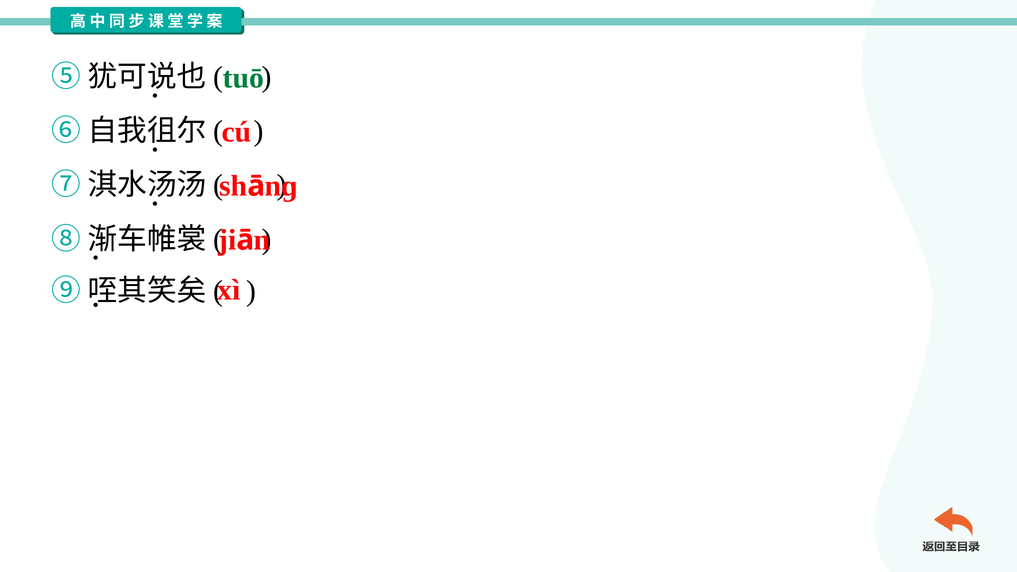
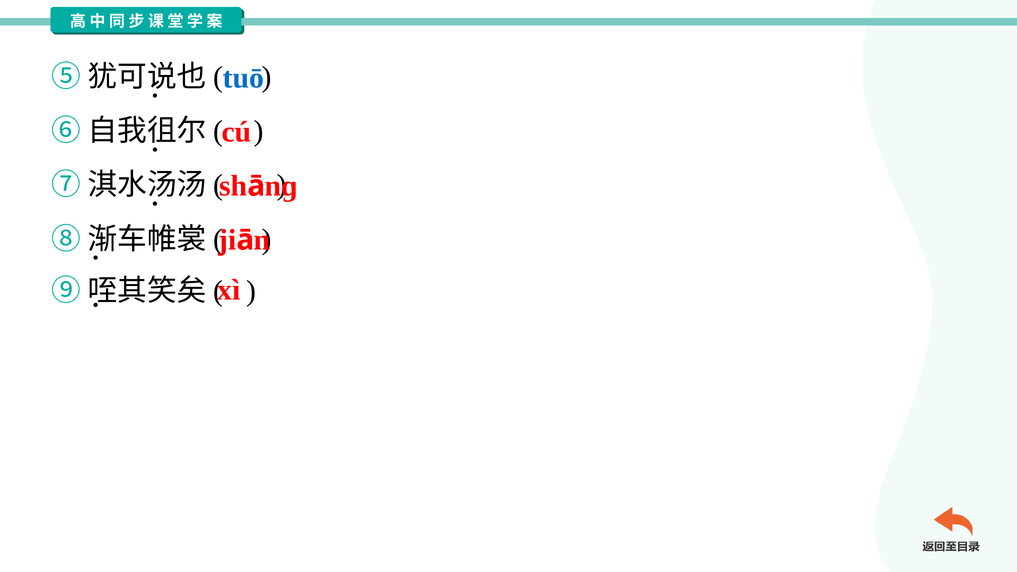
tuō colour: green -> blue
